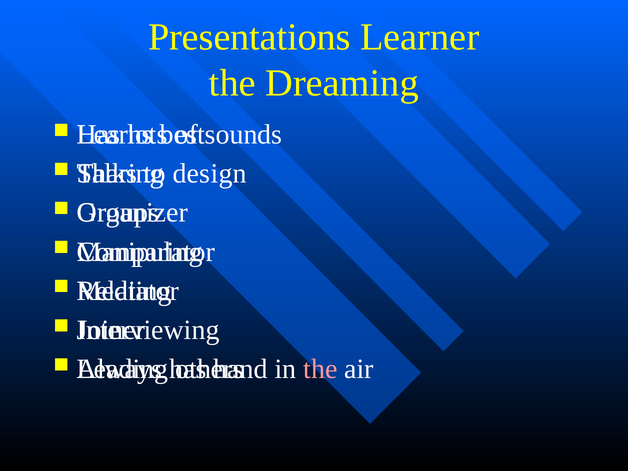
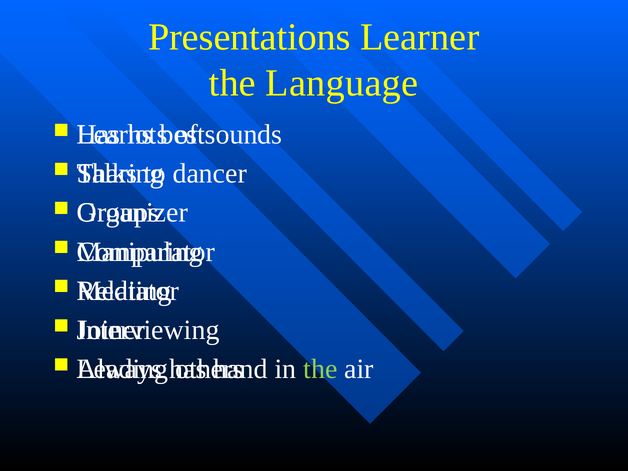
Dreaming: Dreaming -> Language
design: design -> dancer
the at (320, 369) colour: pink -> light green
